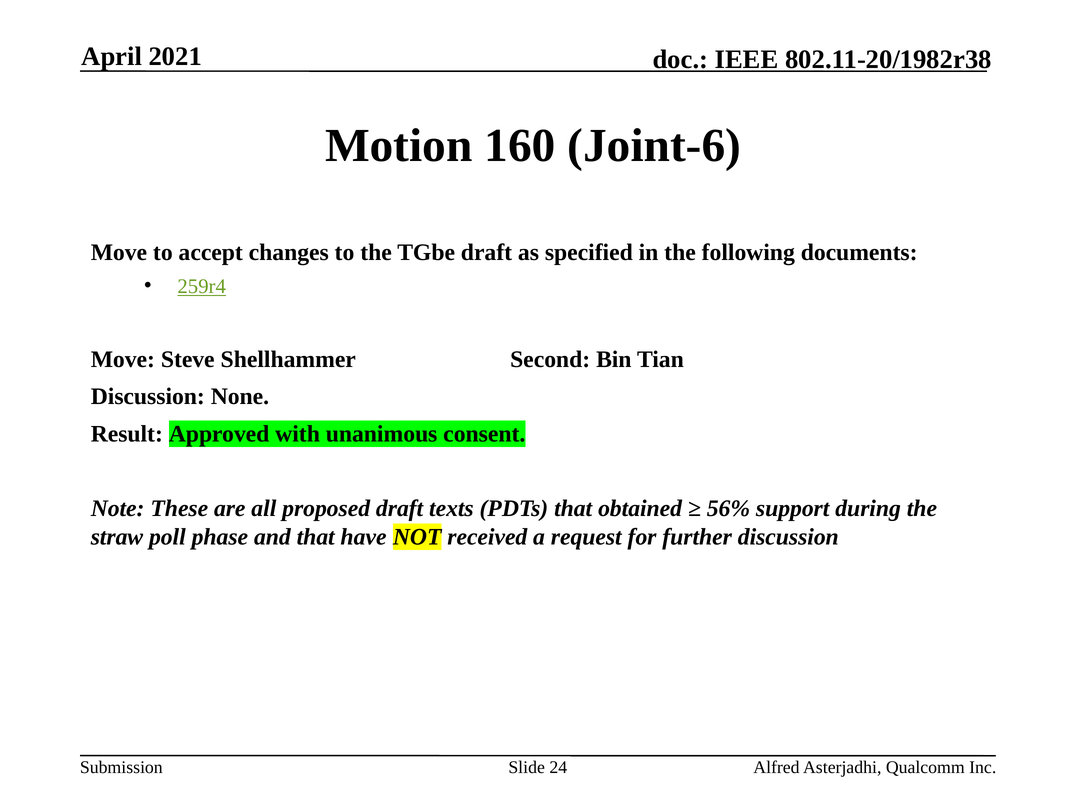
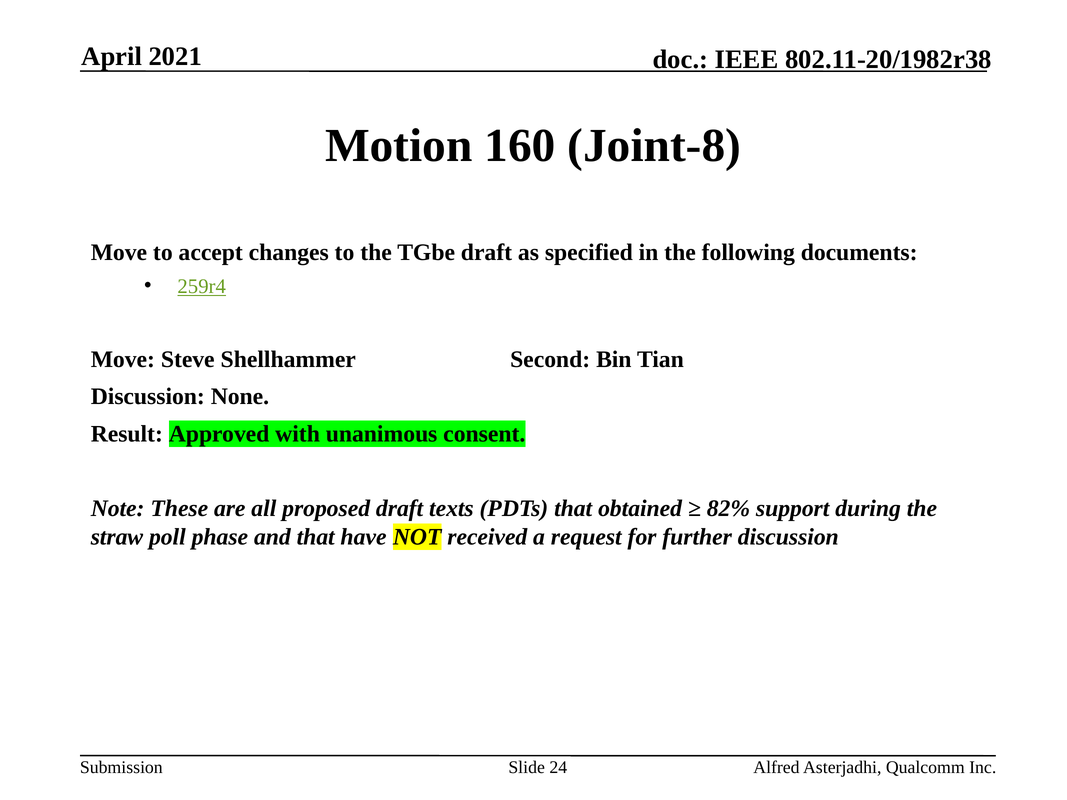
Joint-6: Joint-6 -> Joint-8
56%: 56% -> 82%
